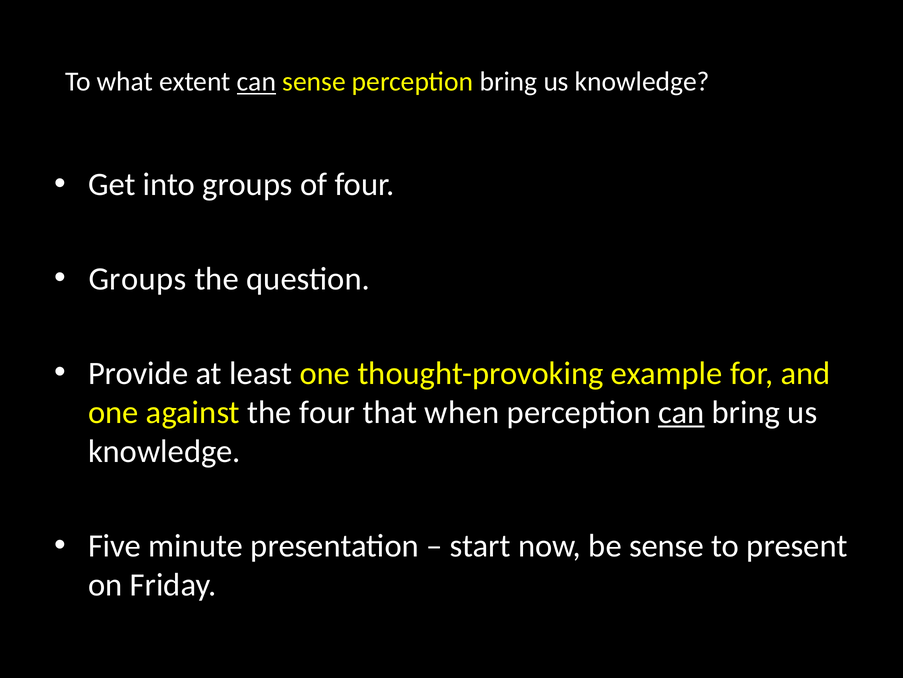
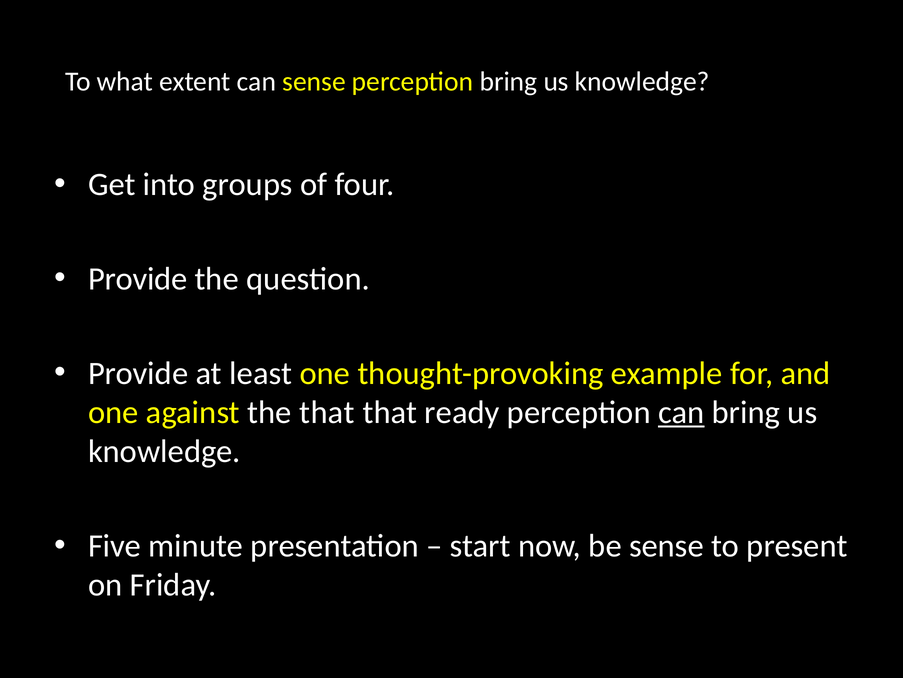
can at (256, 82) underline: present -> none
Groups at (137, 279): Groups -> Provide
the four: four -> that
when: when -> ready
